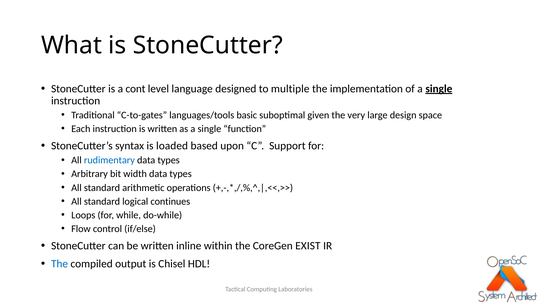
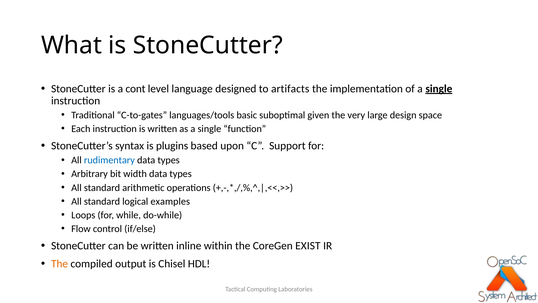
multiple: multiple -> artifacts
loaded: loaded -> plugins
continues: continues -> examples
The at (60, 263) colour: blue -> orange
